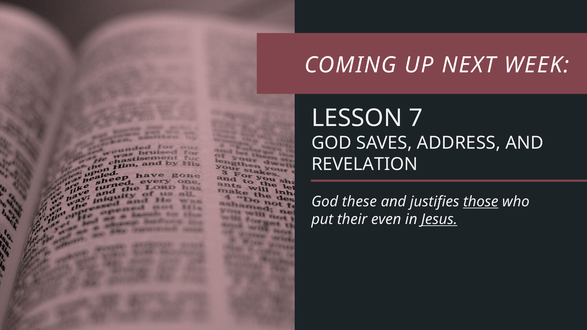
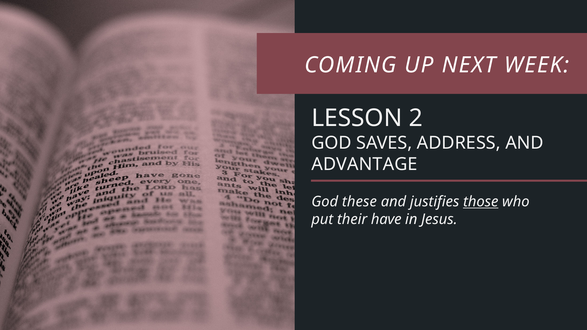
7: 7 -> 2
REVELATION: REVELATION -> ADVANTAGE
even: even -> have
Jesus underline: present -> none
